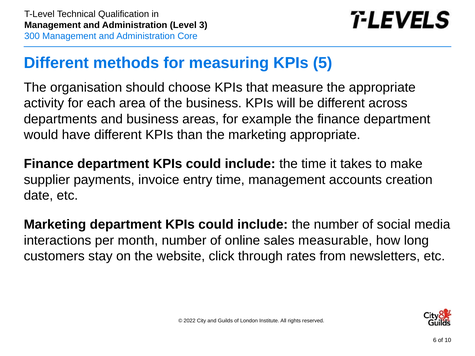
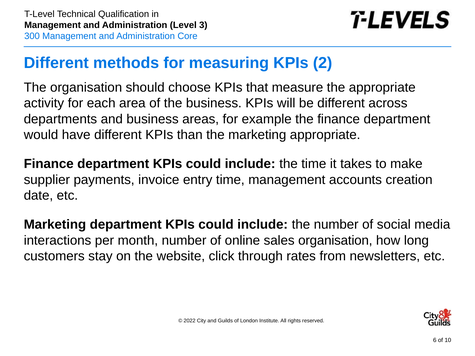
5: 5 -> 2
sales measurable: measurable -> organisation
